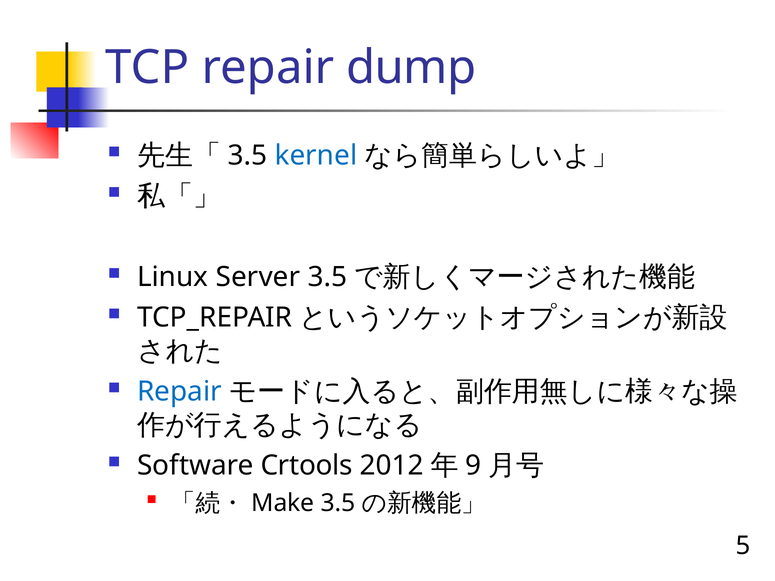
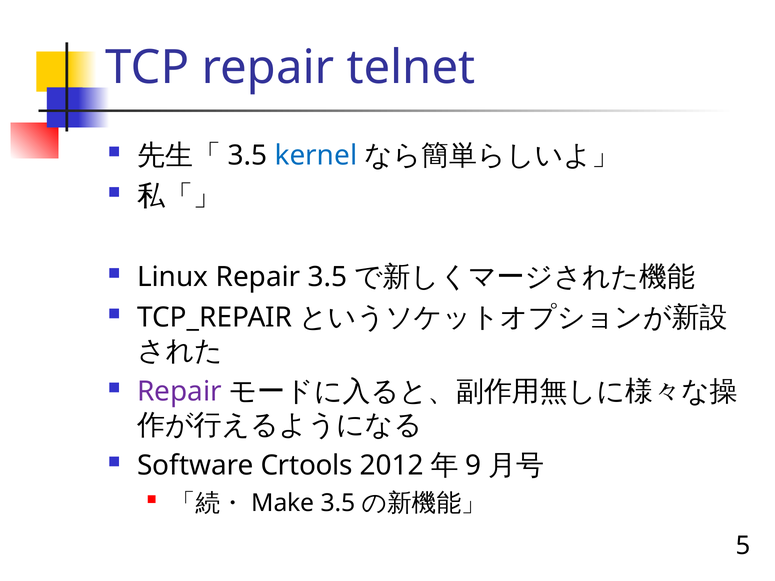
dump: dump -> telnet
Linux Server: Server -> Repair
Repair at (179, 392) colour: blue -> purple
